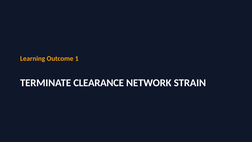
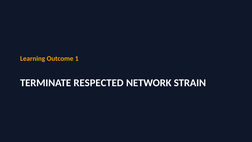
CLEARANCE: CLEARANCE -> RESPECTED
